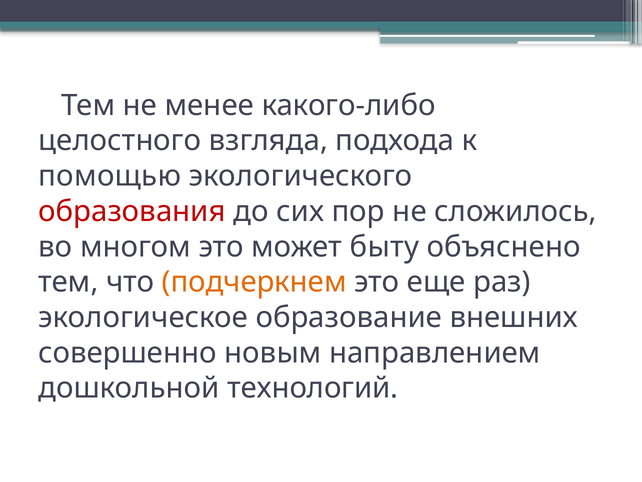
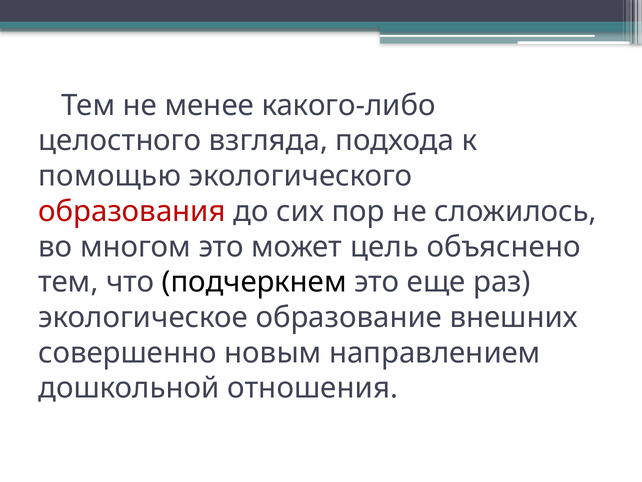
быту: быту -> цель
подчеркнем colour: orange -> black
технологий: технологий -> отношения
